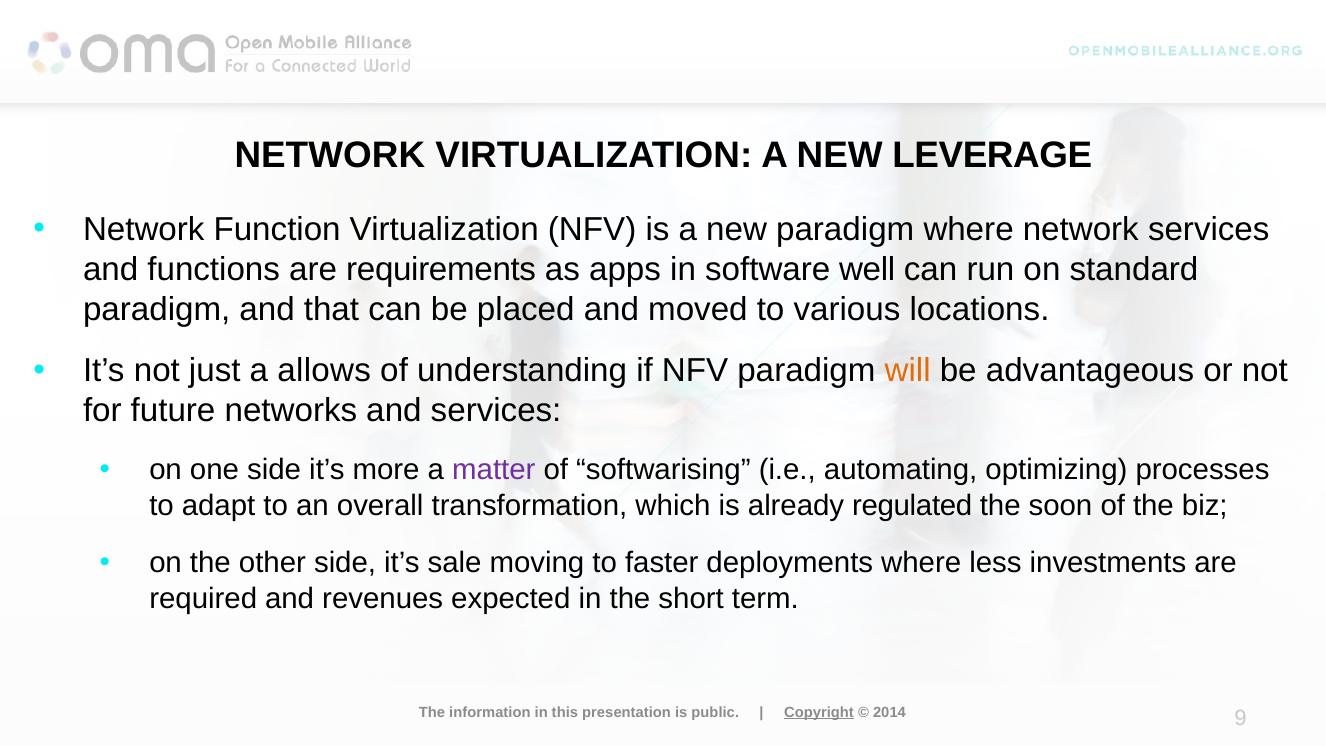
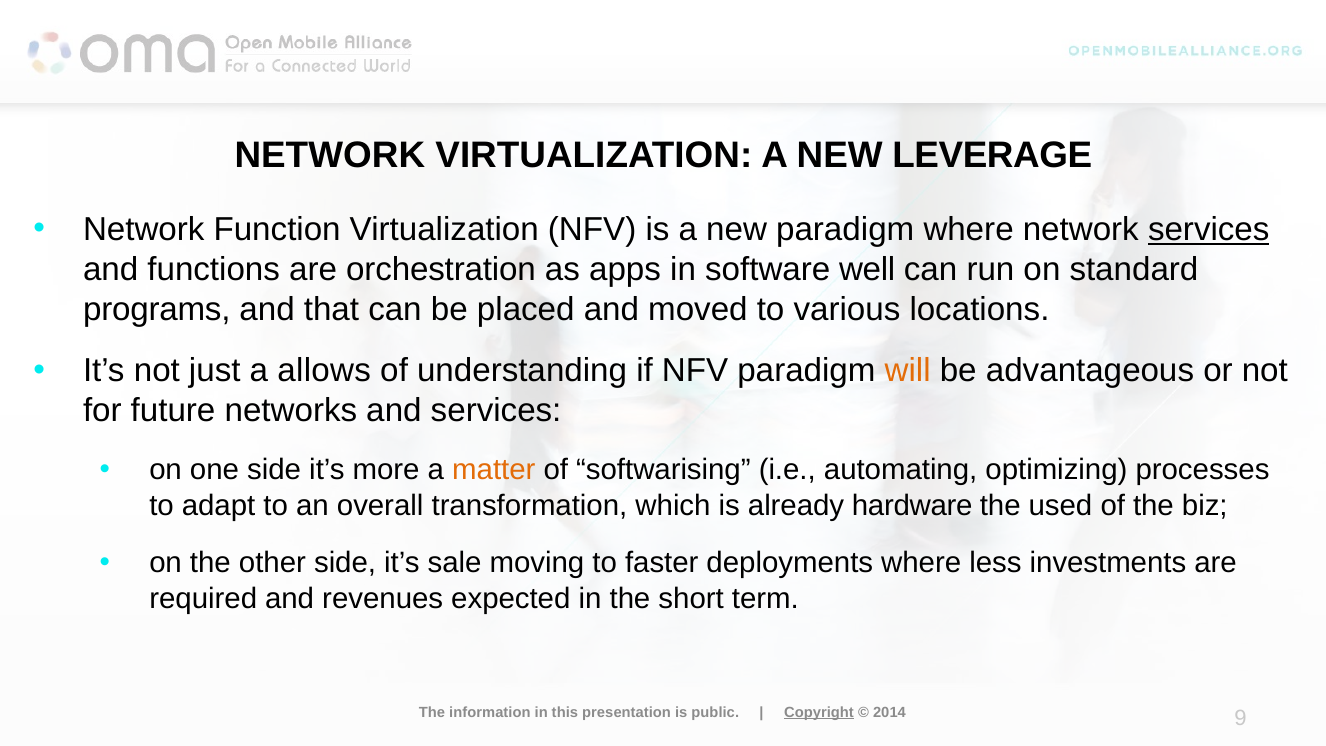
services at (1209, 230) underline: none -> present
requirements: requirements -> orchestration
paradigm at (157, 309): paradigm -> programs
matter colour: purple -> orange
regulated: regulated -> hardware
soon: soon -> used
